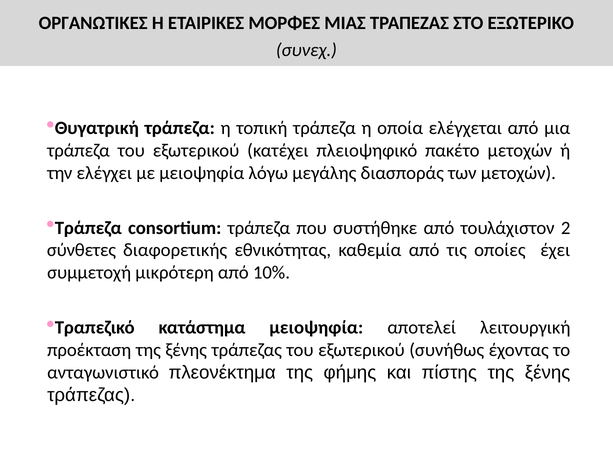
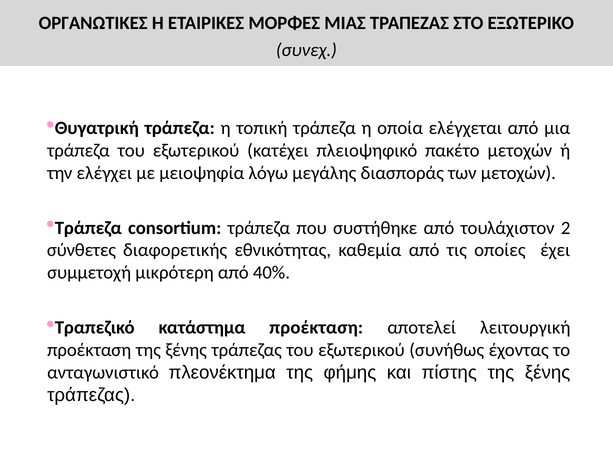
10%: 10% -> 40%
κατάστημα μειοψηφία: μειοψηφία -> προέκταση
